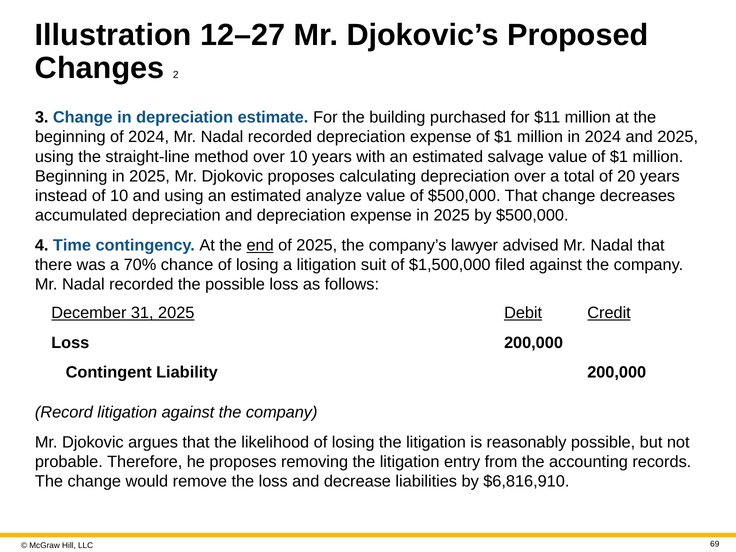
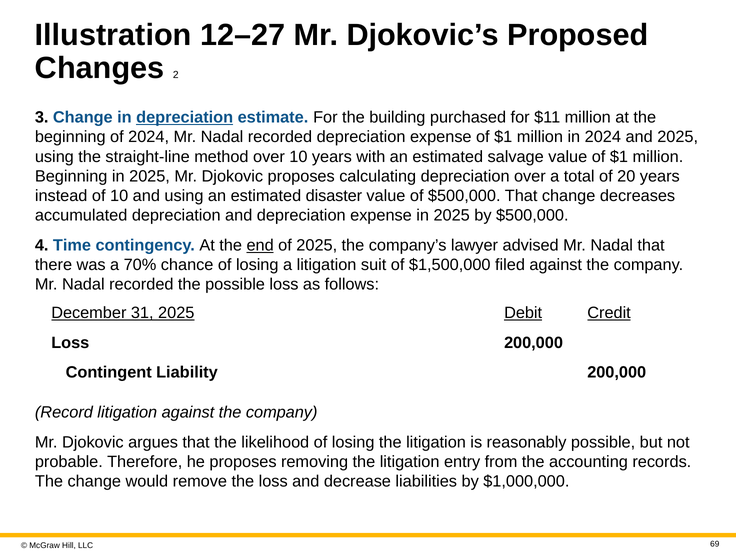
depreciation at (185, 117) underline: none -> present
analyze: analyze -> disaster
$6,816,910: $6,816,910 -> $1,000,000
